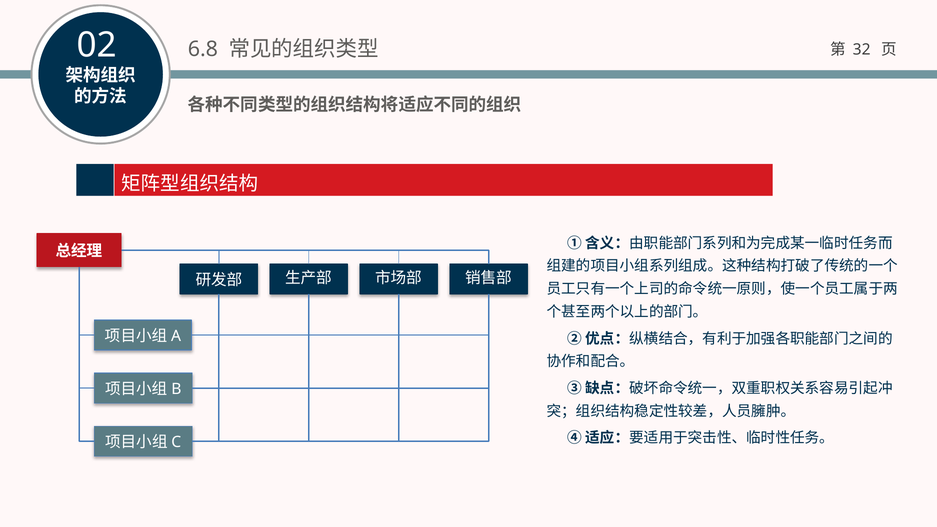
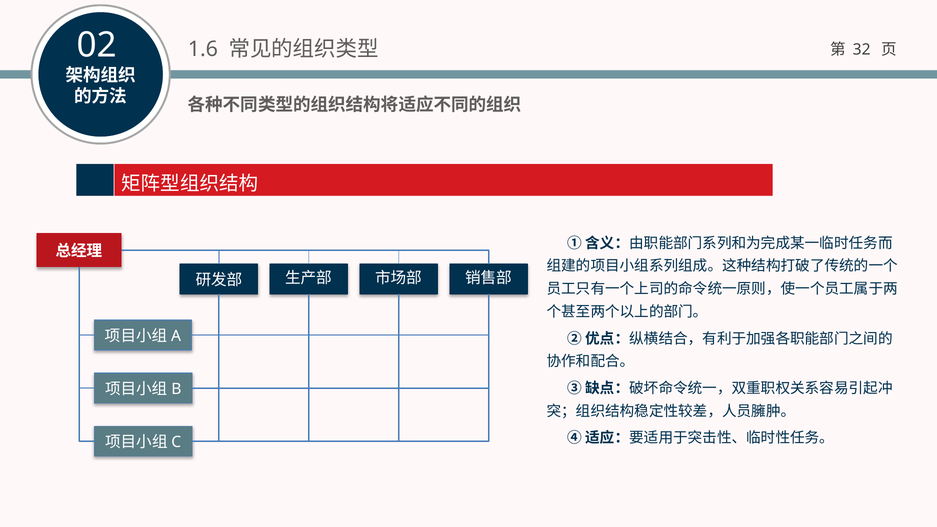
6.8: 6.8 -> 1.6
